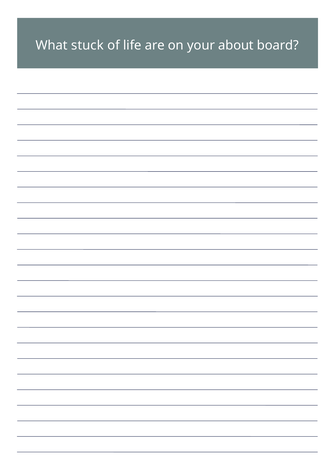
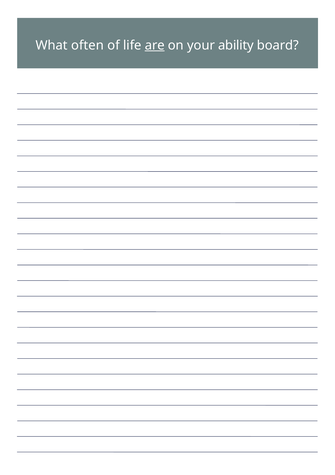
stuck: stuck -> often
are underline: none -> present
about: about -> ability
